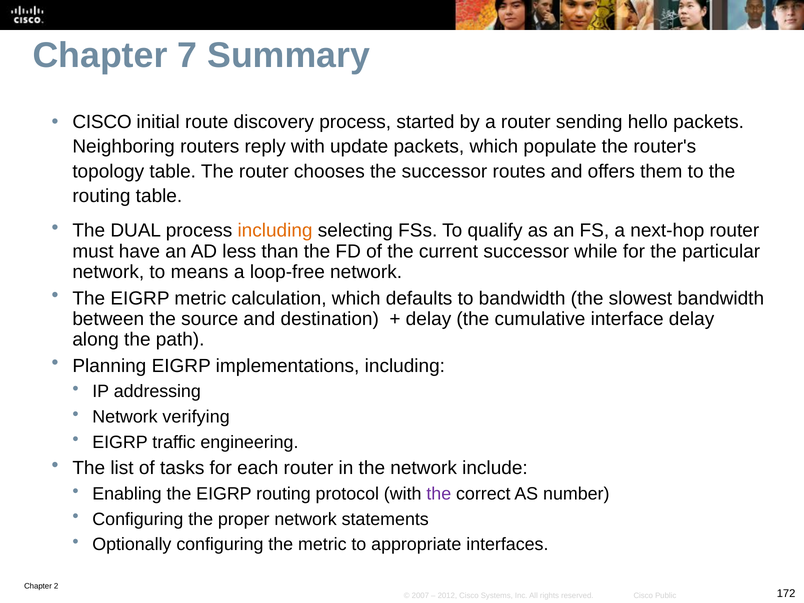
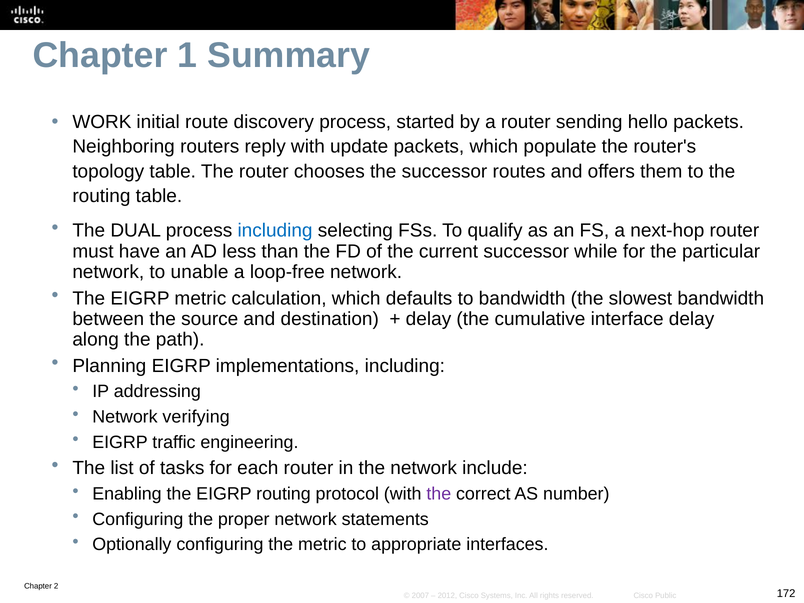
7: 7 -> 1
CISCO at (102, 122): CISCO -> WORK
including at (275, 231) colour: orange -> blue
means: means -> unable
